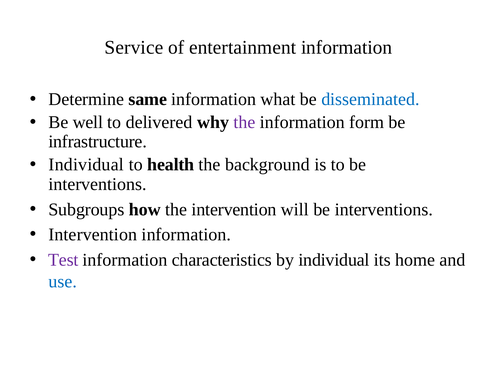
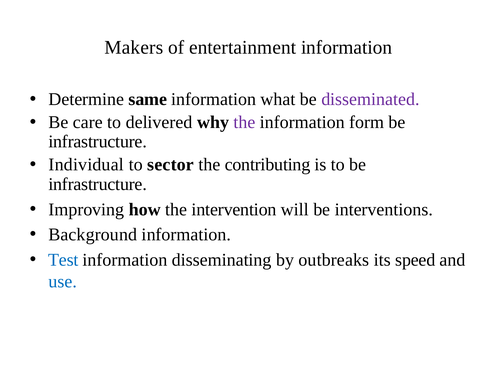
Service: Service -> Makers
disseminated colour: blue -> purple
well: well -> care
health: health -> sector
background: background -> contributing
interventions at (98, 184): interventions -> infrastructure
Subgroups: Subgroups -> Improving
Intervention at (93, 235): Intervention -> Background
Test colour: purple -> blue
characteristics: characteristics -> disseminating
by individual: individual -> outbreaks
home: home -> speed
